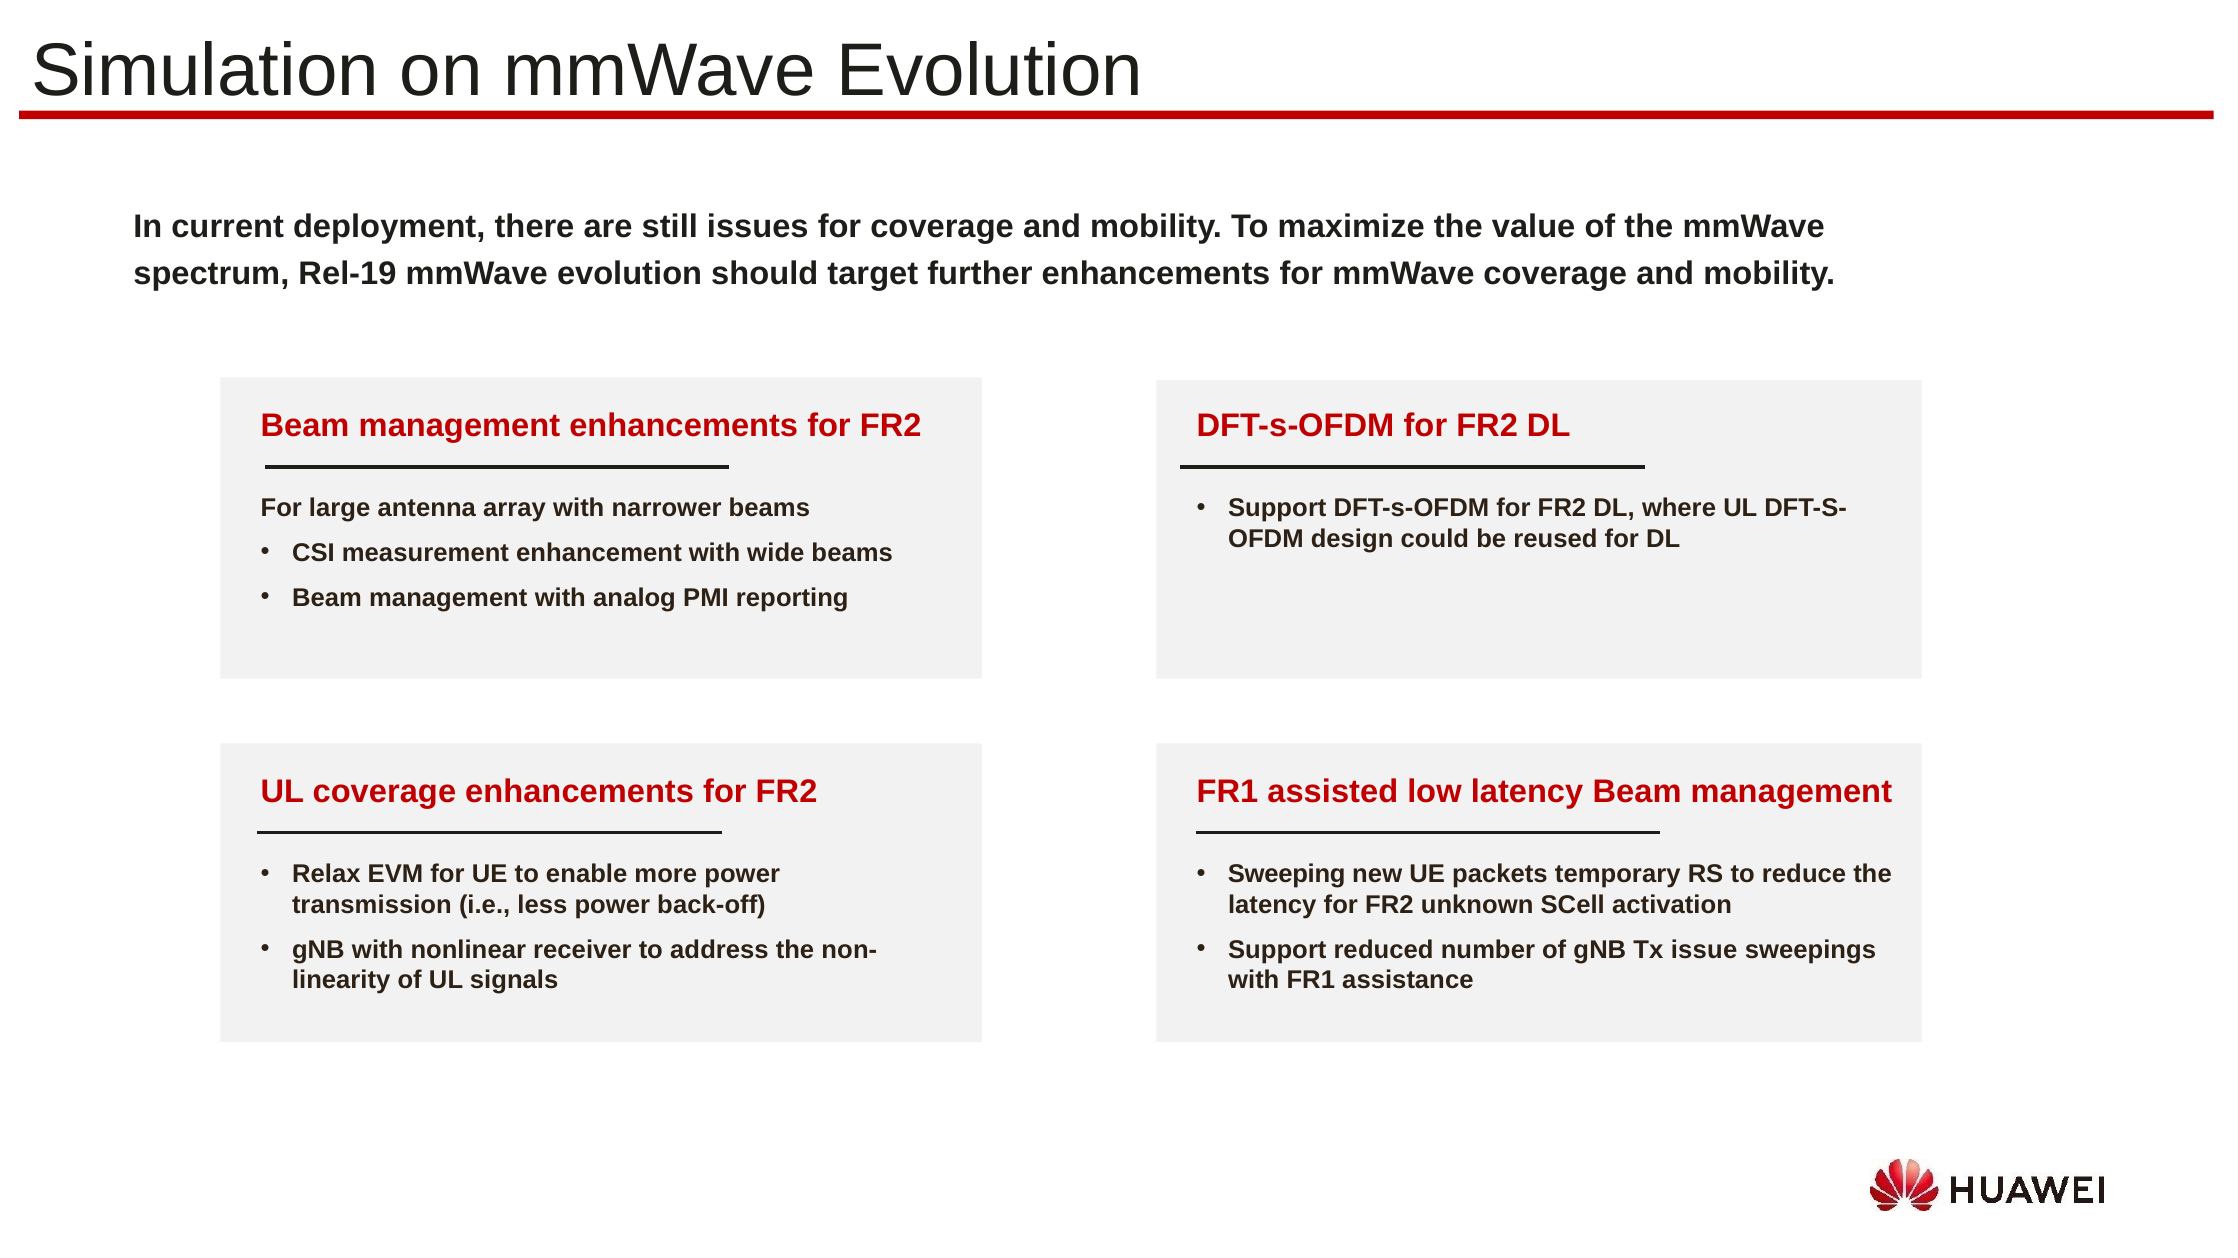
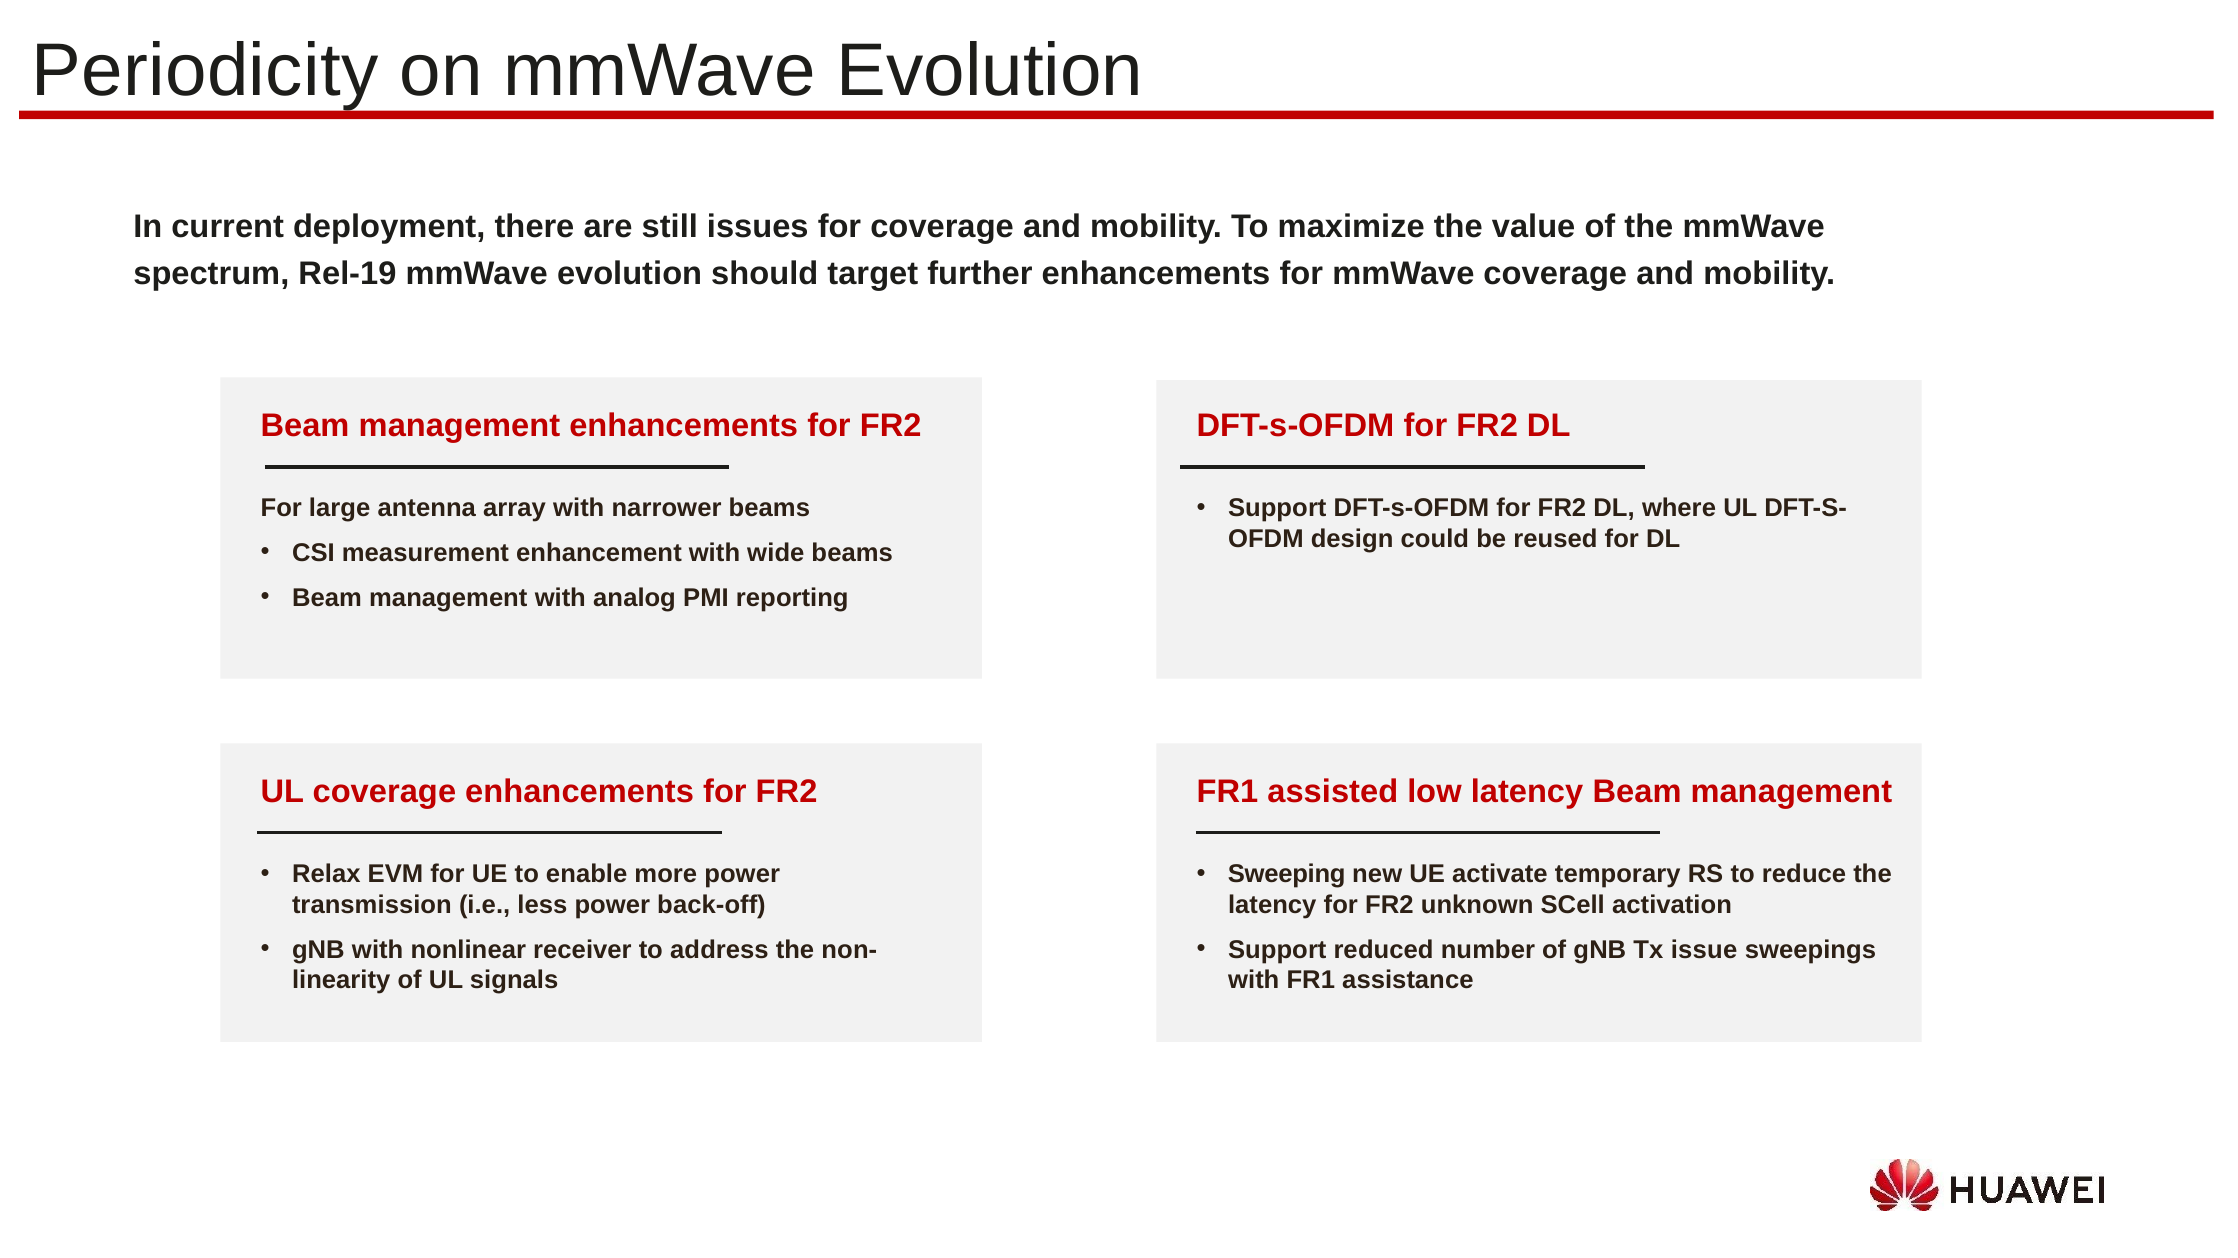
Simulation: Simulation -> Periodicity
packets: packets -> activate
